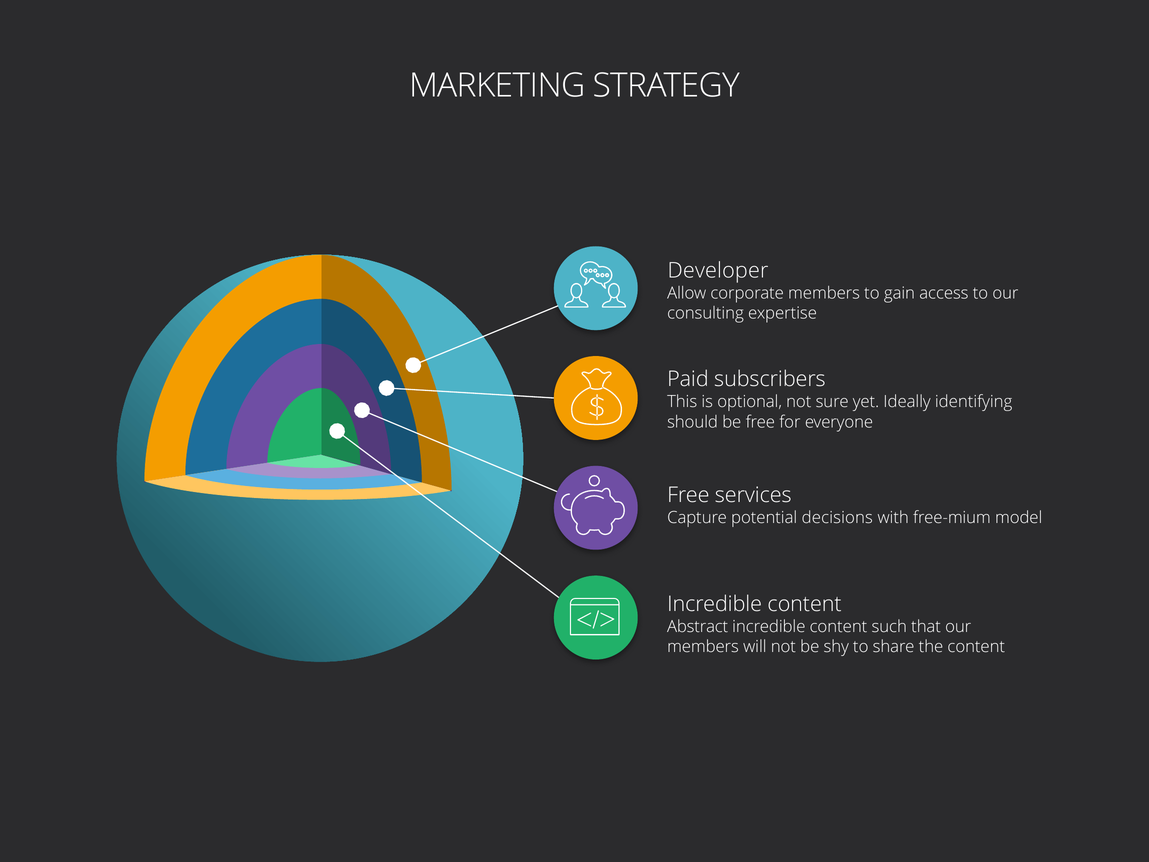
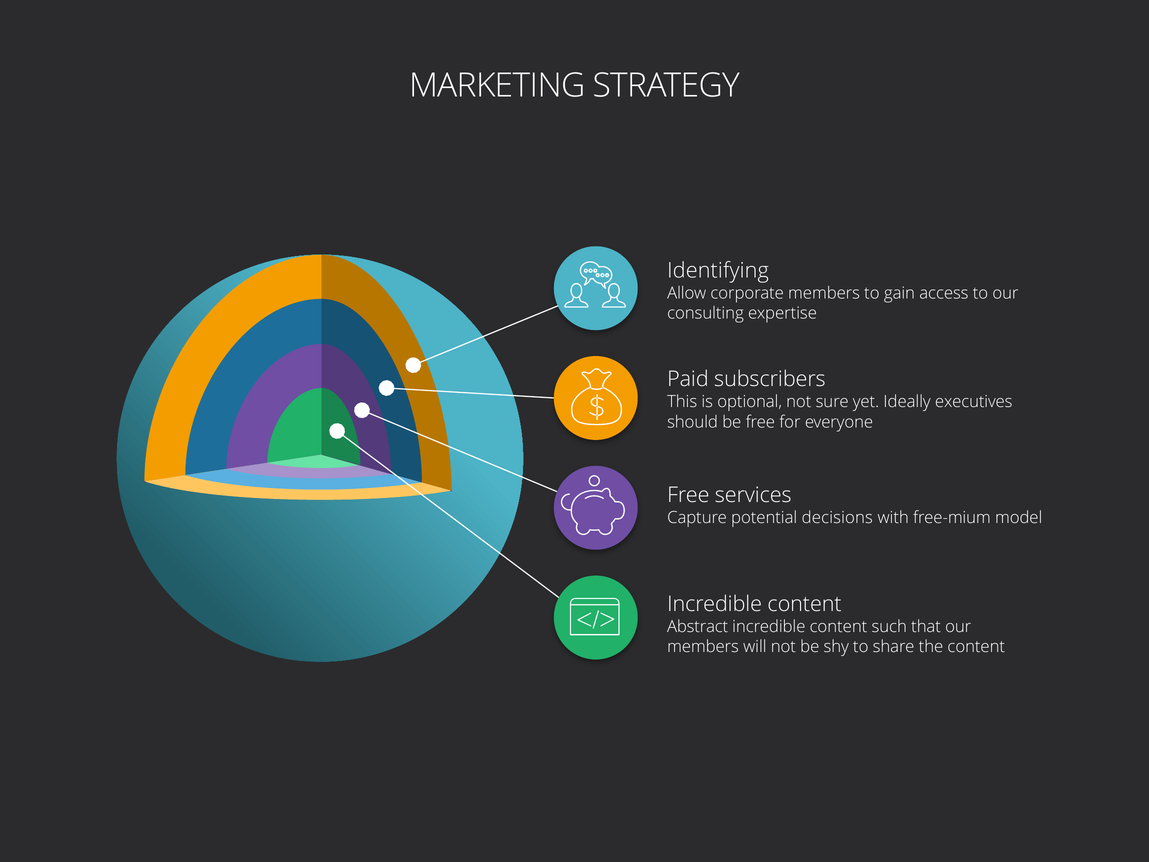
Developer: Developer -> Identifying
identifying: identifying -> executives
